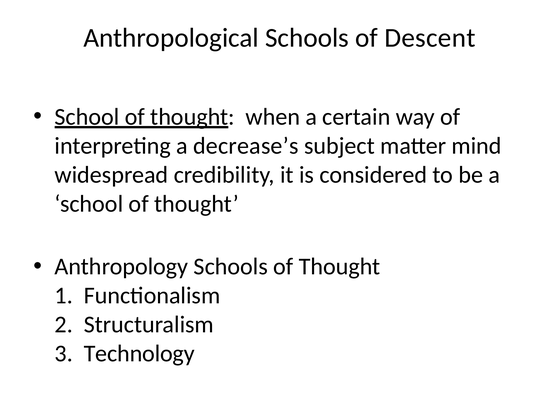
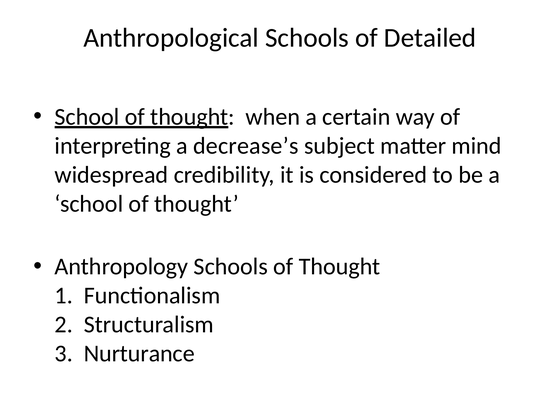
Descent: Descent -> Detailed
Technology: Technology -> Nurturance
